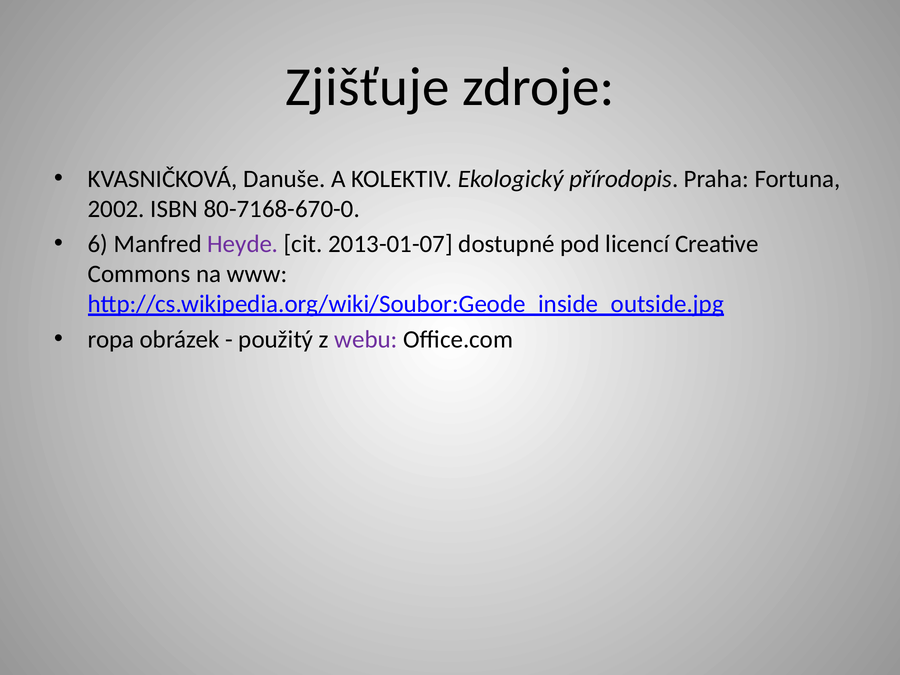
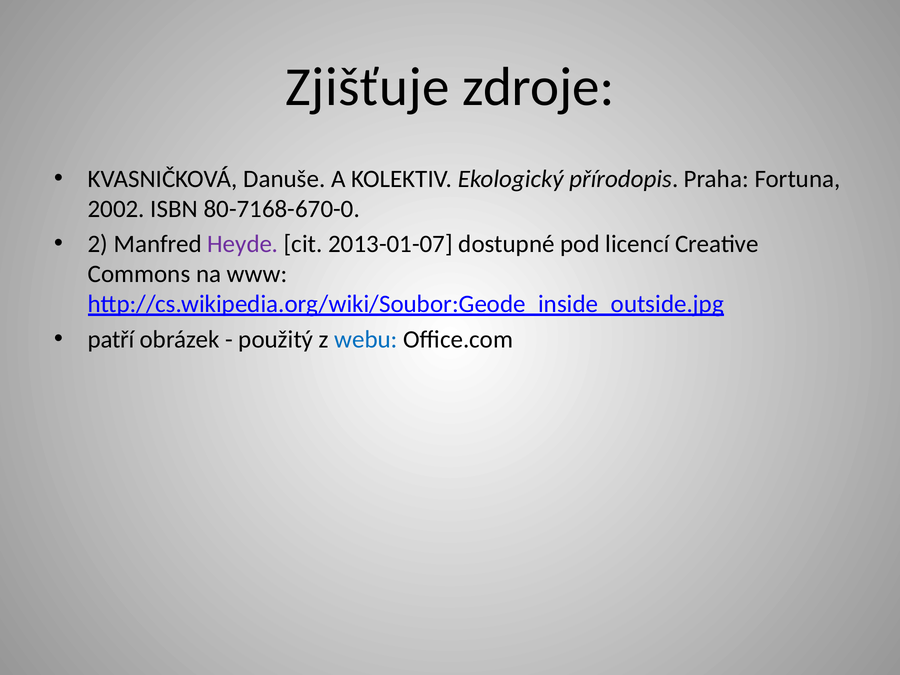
6: 6 -> 2
ropa: ropa -> patří
webu colour: purple -> blue
